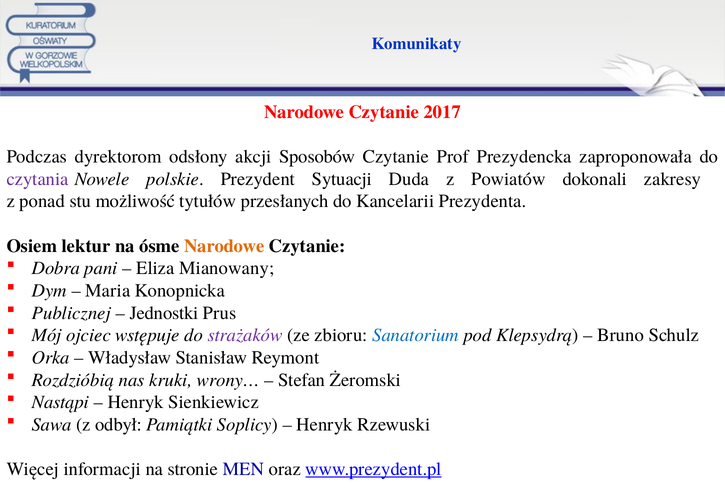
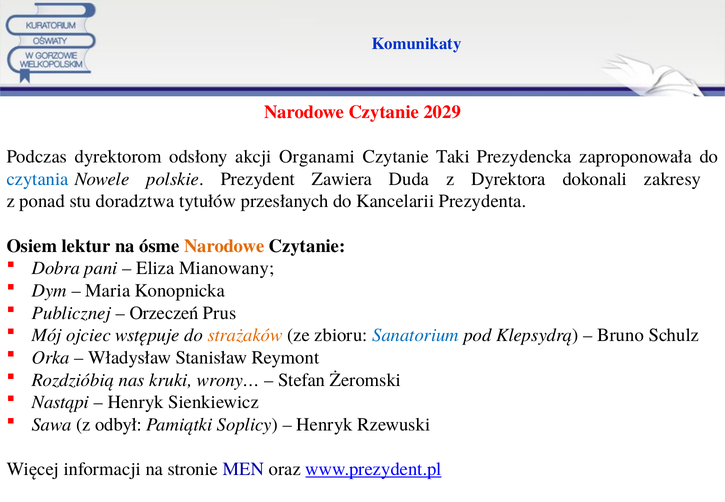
2017: 2017 -> 2029
Sposobów: Sposobów -> Organami
Prof: Prof -> Taki
czytania colour: purple -> blue
Sytuacji: Sytuacji -> Zawiera
Powiatów: Powiatów -> Dyrektora
możliwość: możliwość -> doradztwa
Jednostki: Jednostki -> Orzeczeń
strażaków colour: purple -> orange
